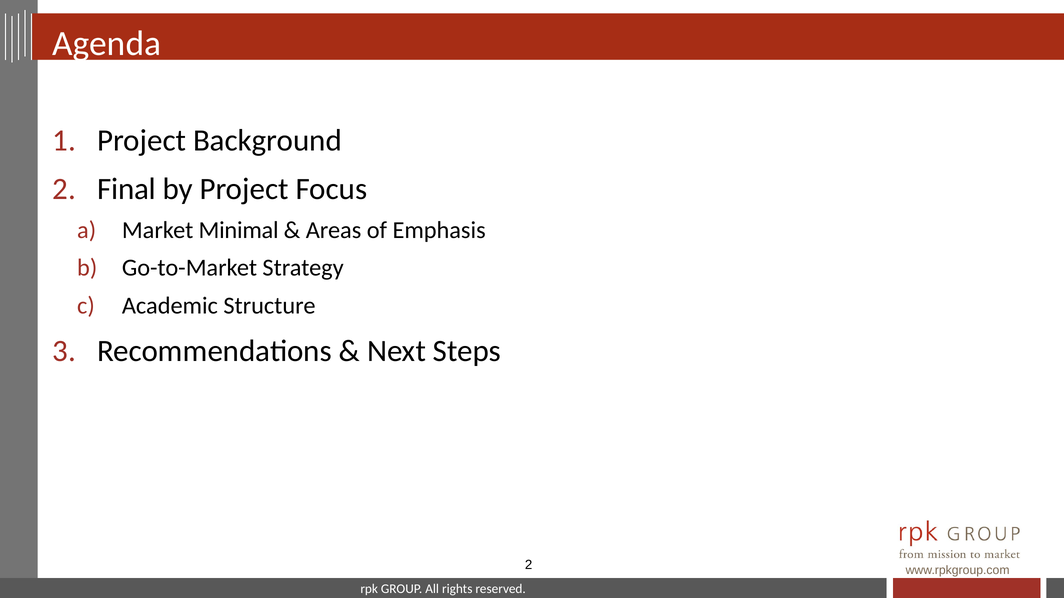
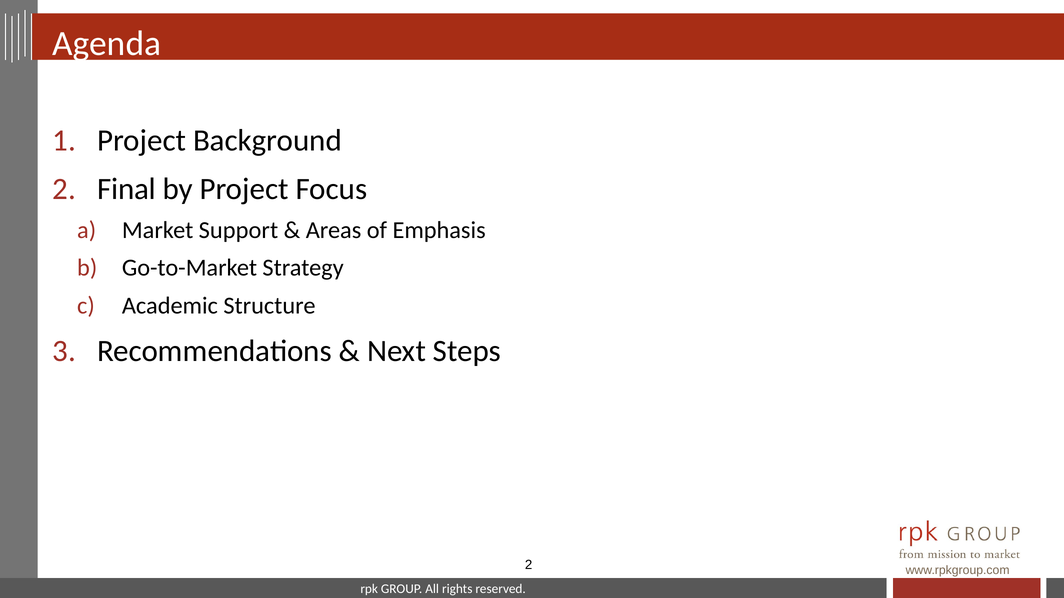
Minimal: Minimal -> Support
